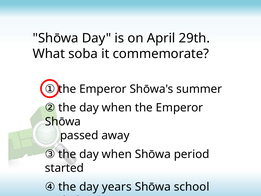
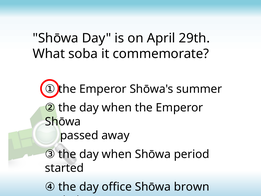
years: years -> office
school: school -> brown
